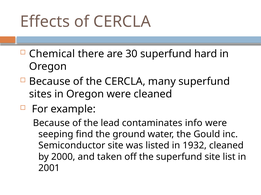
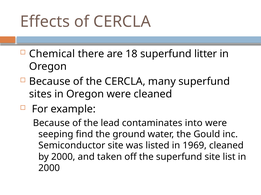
30: 30 -> 18
hard: hard -> litter
info: info -> into
1932: 1932 -> 1969
2001 at (49, 169): 2001 -> 2000
